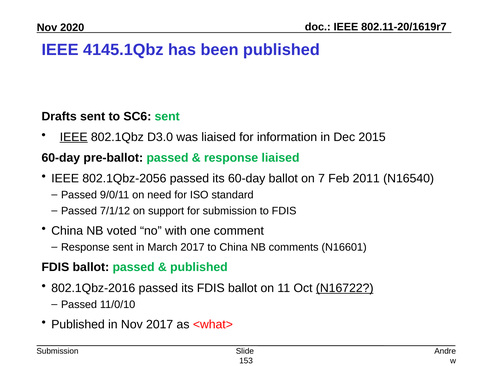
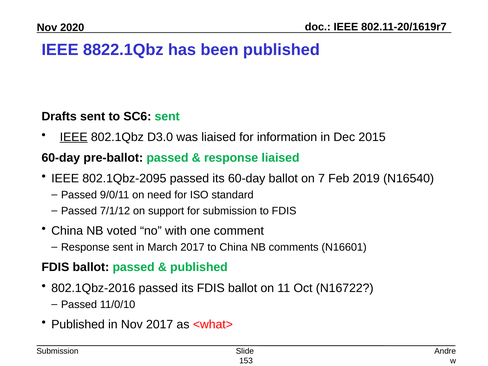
4145.1Qbz: 4145.1Qbz -> 8822.1Qbz
802.1Qbz-2056: 802.1Qbz-2056 -> 802.1Qbz-2095
2011: 2011 -> 2019
N16722 underline: present -> none
